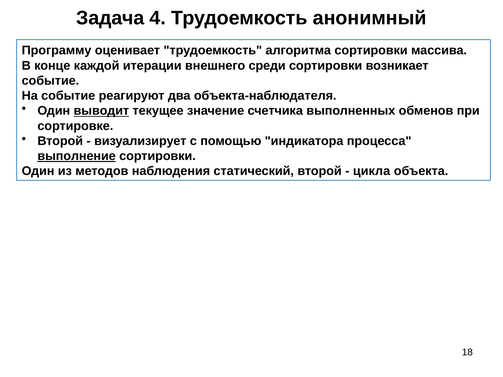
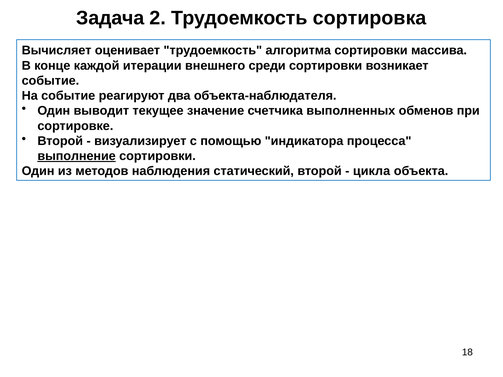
4: 4 -> 2
анонимный: анонимный -> сортировка
Программу: Программу -> Вычисляет
выводит underline: present -> none
